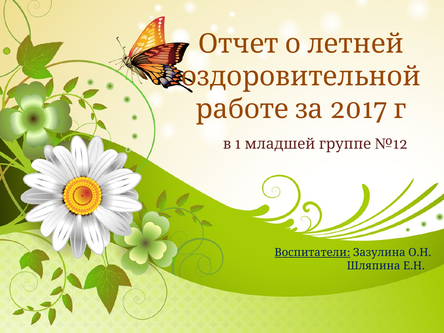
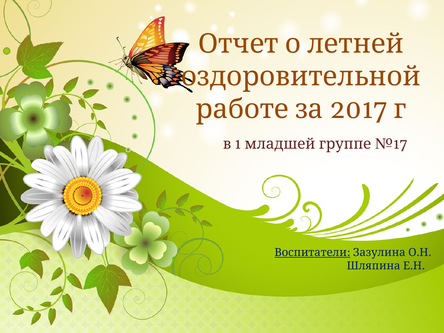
№12: №12 -> №17
